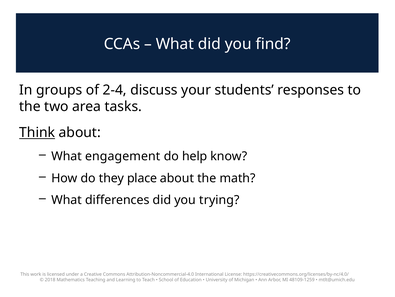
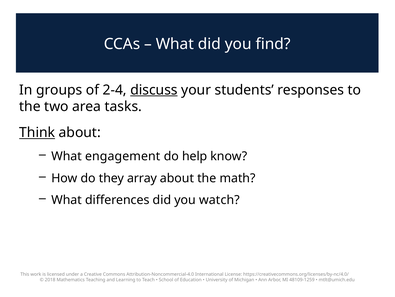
discuss underline: none -> present
place: place -> array
trying: trying -> watch
